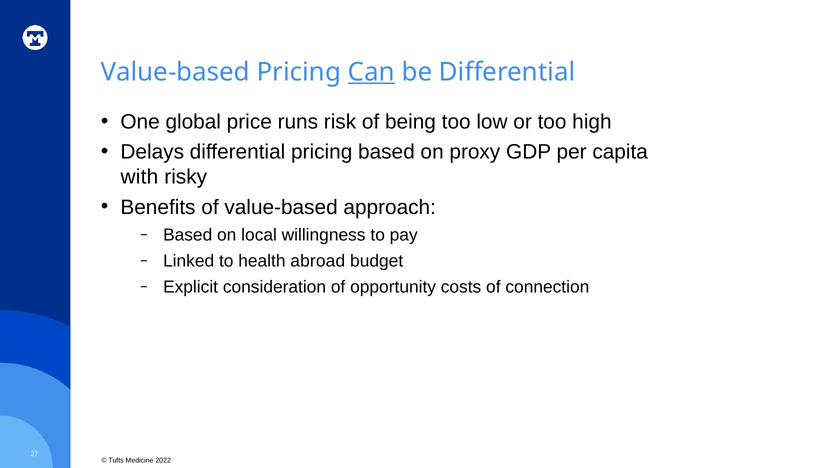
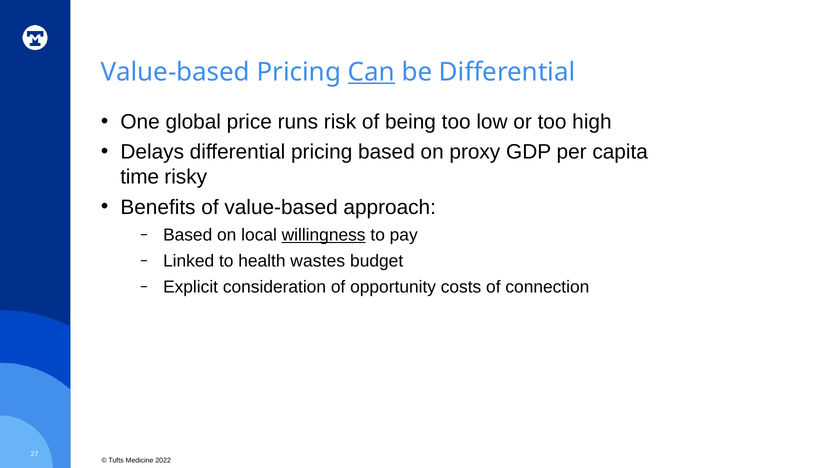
with: with -> time
willingness underline: none -> present
abroad: abroad -> wastes
